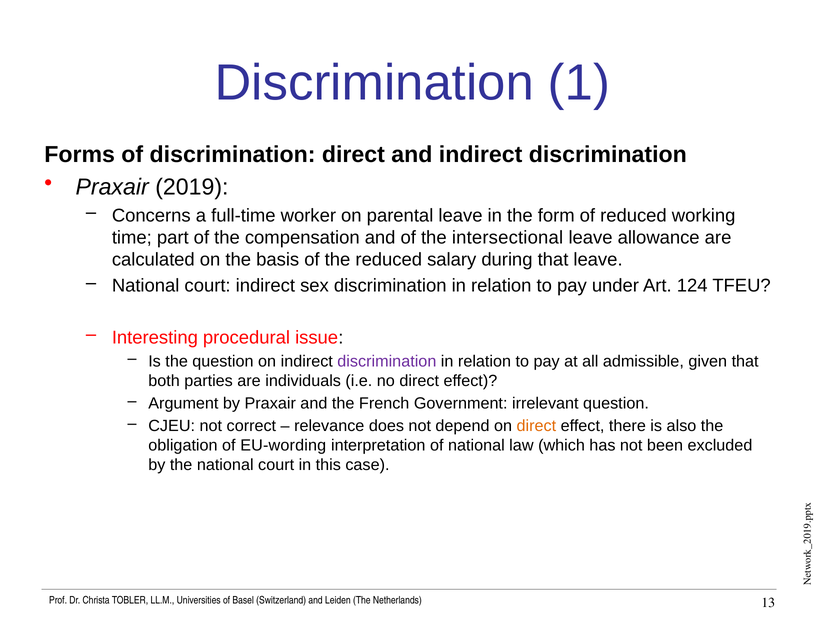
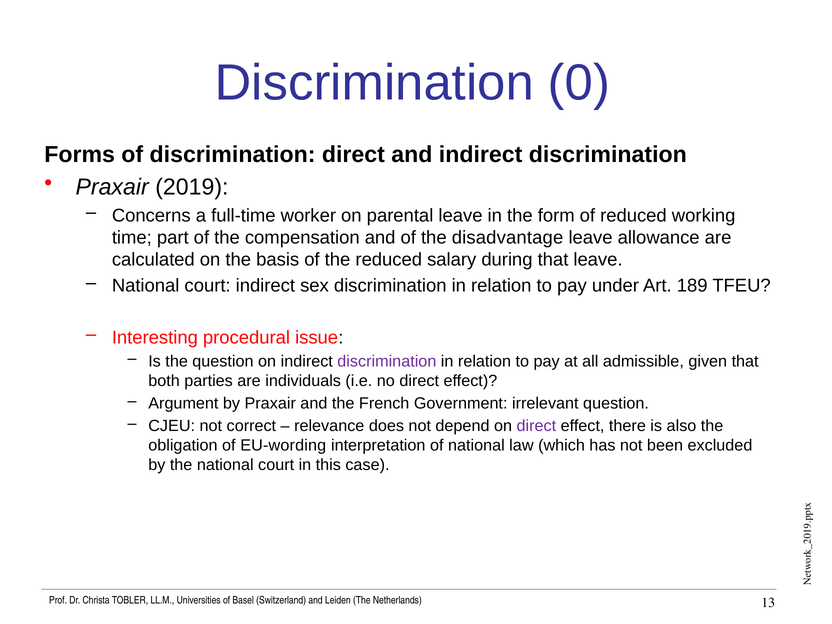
Discrimination 1: 1 -> 0
intersectional: intersectional -> disadvantage
124: 124 -> 189
direct at (536, 426) colour: orange -> purple
